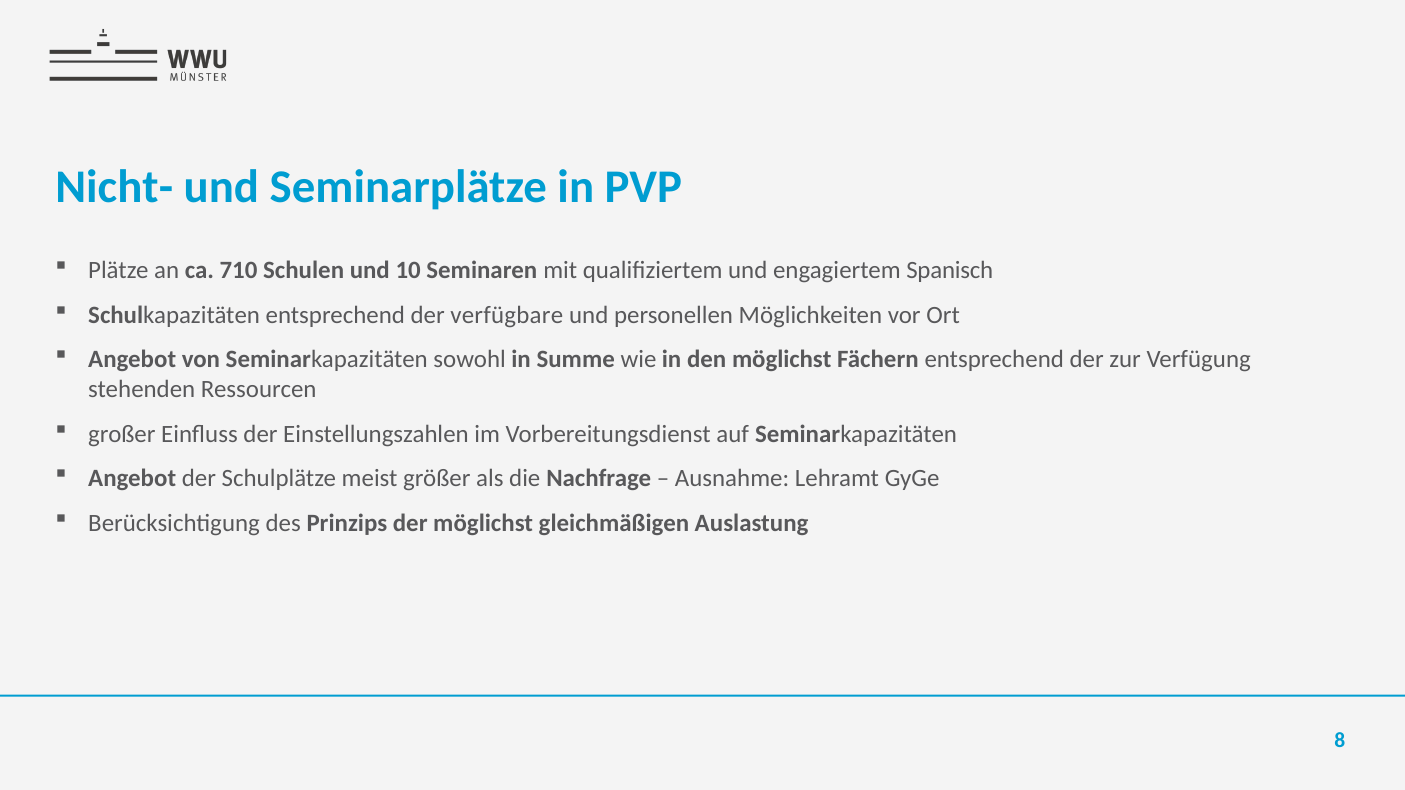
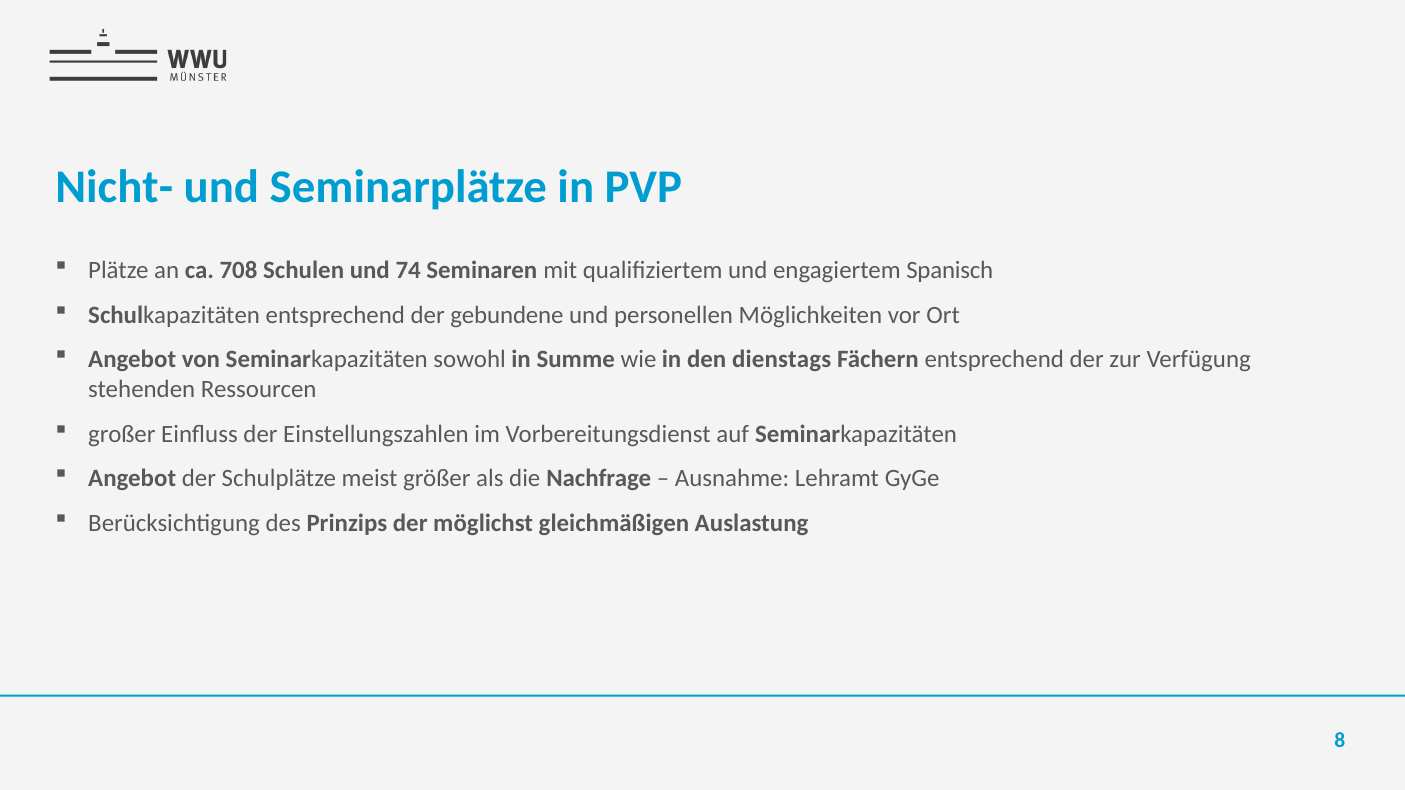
710: 710 -> 708
10: 10 -> 74
verfügbare: verfügbare -> gebundene
den möglichst: möglichst -> dienstags
